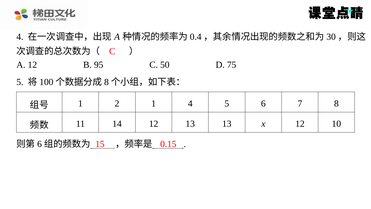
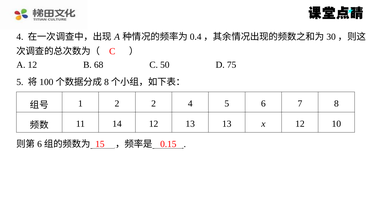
95: 95 -> 68
2 1: 1 -> 2
